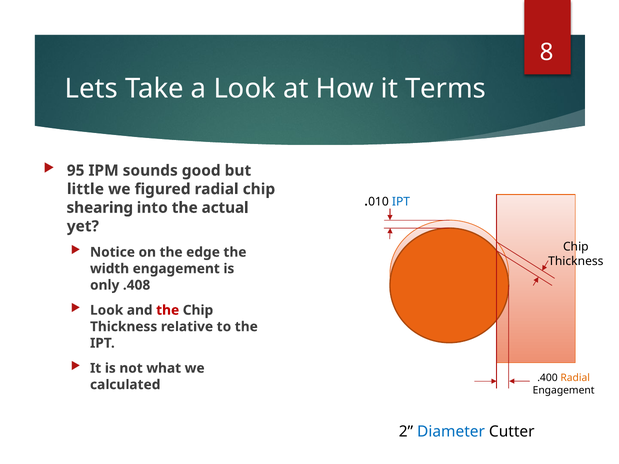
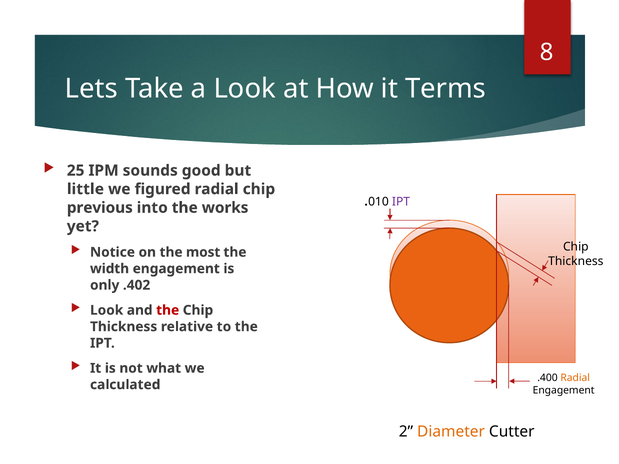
95: 95 -> 25
IPT at (401, 202) colour: blue -> purple
shearing: shearing -> previous
actual: actual -> works
edge: edge -> most
.408: .408 -> .402
Diameter colour: blue -> orange
